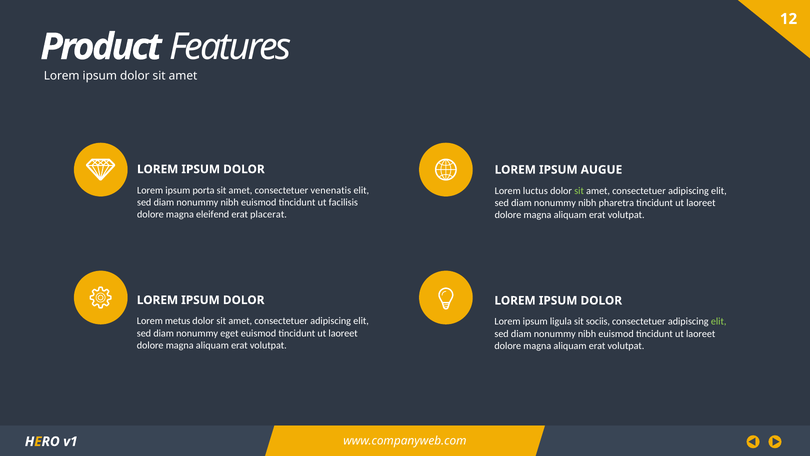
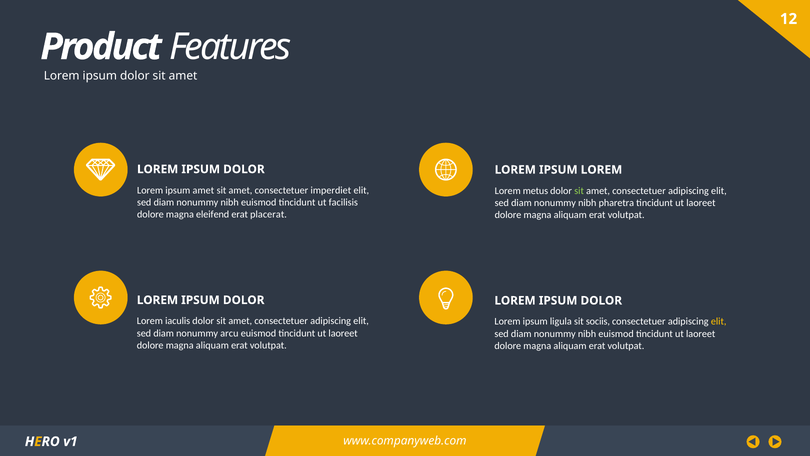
IPSUM AUGUE: AUGUE -> LOREM
ipsum porta: porta -> amet
venenatis: venenatis -> imperdiet
luctus: luctus -> metus
metus: metus -> iaculis
elit at (719, 321) colour: light green -> yellow
eget: eget -> arcu
